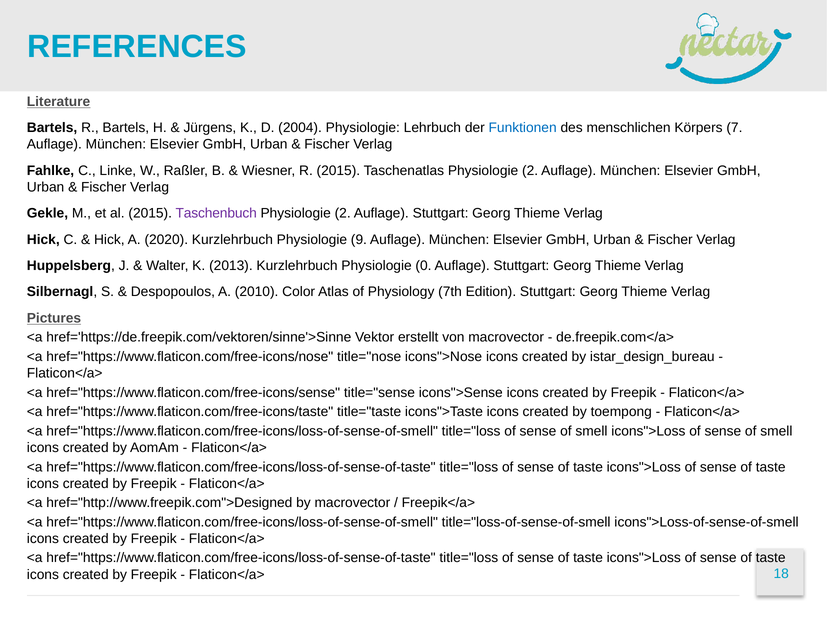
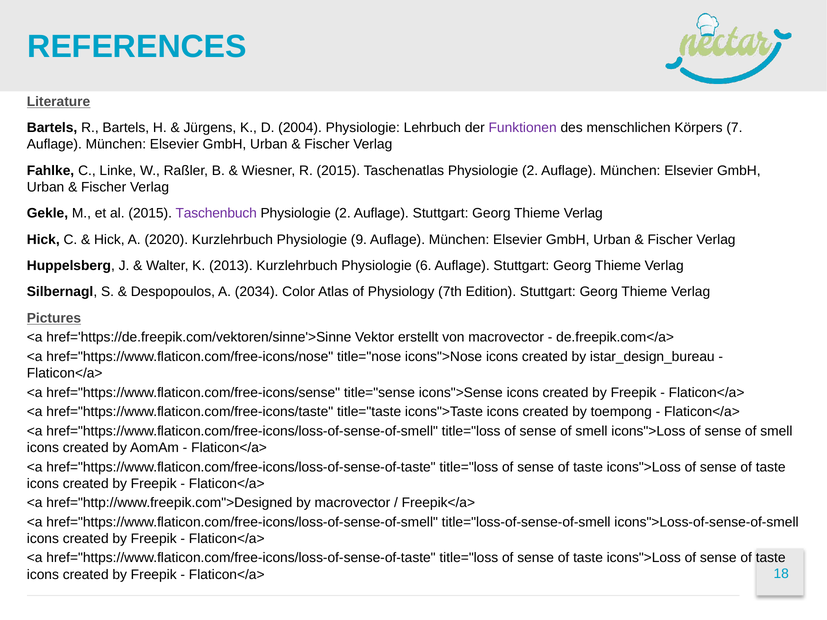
Funktionen colour: blue -> purple
0: 0 -> 6
2010: 2010 -> 2034
